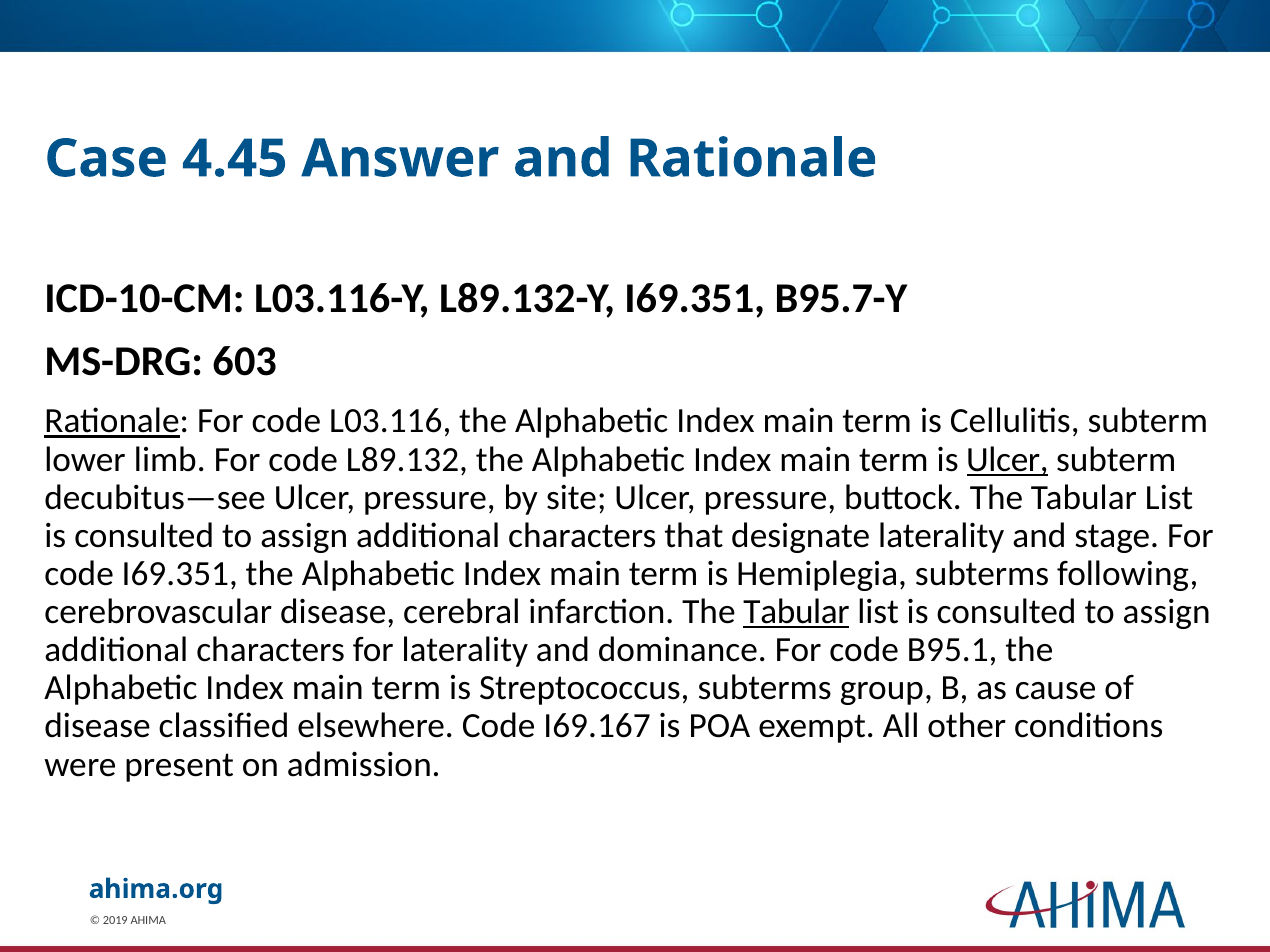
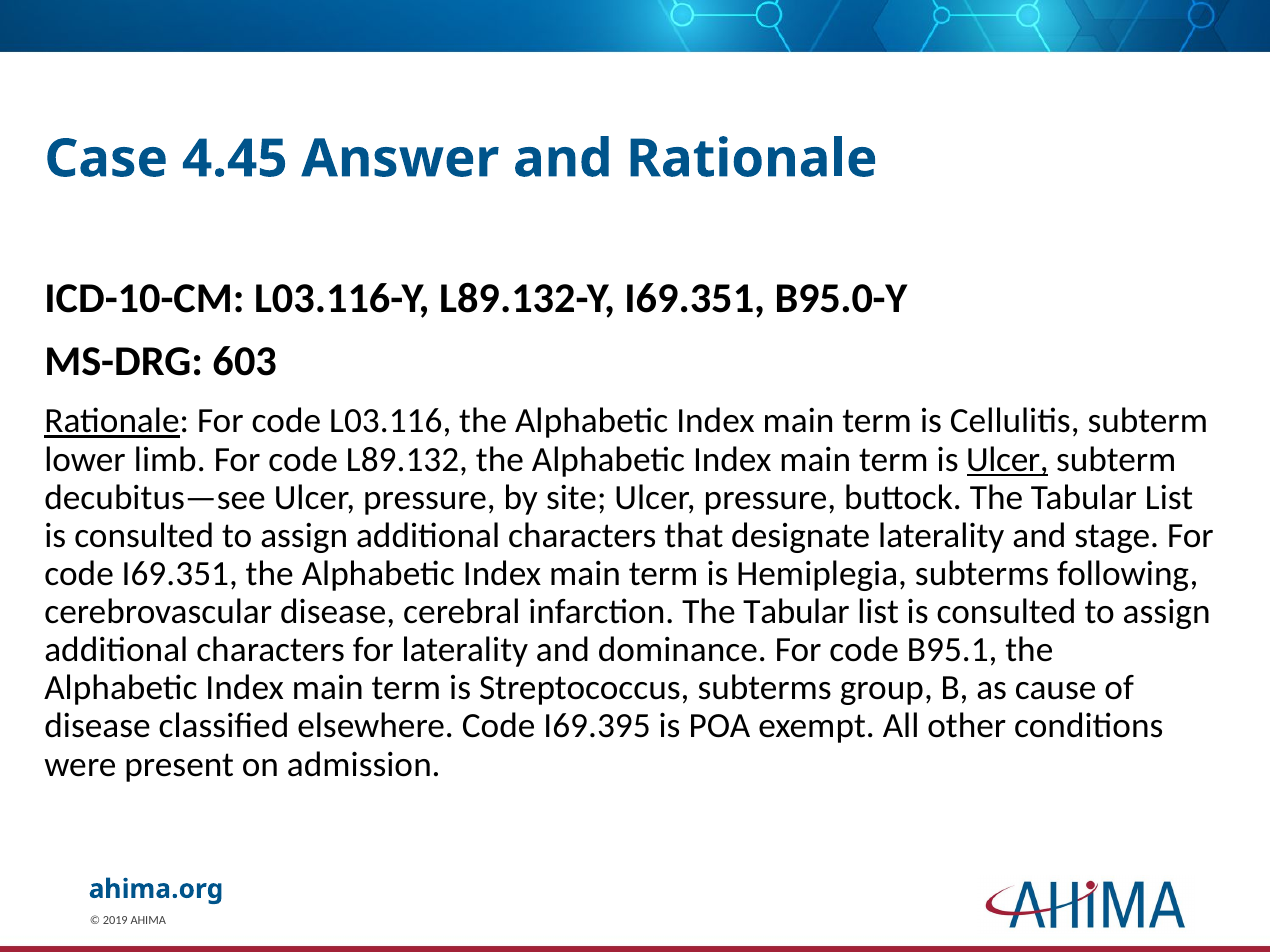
B95.7-Y: B95.7-Y -> B95.0-Y
Tabular at (797, 612) underline: present -> none
I69.167: I69.167 -> I69.395
